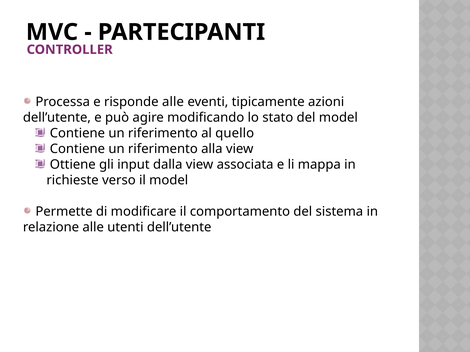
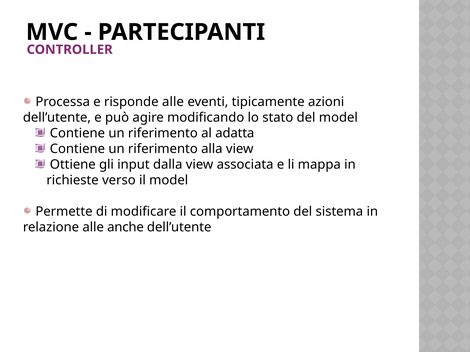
quello: quello -> adatta
utenti: utenti -> anche
